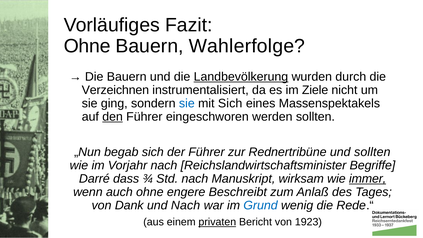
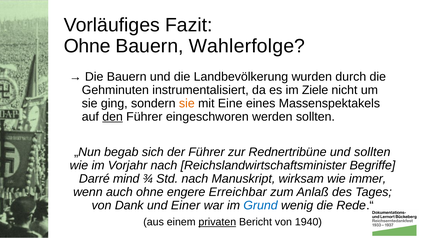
Landbevölkerung underline: present -> none
Verzeichnen: Verzeichnen -> Gehminuten
sie at (187, 103) colour: blue -> orange
mit Sich: Sich -> Eine
dass: dass -> mind
immer underline: present -> none
Beschreibt: Beschreibt -> Erreichbar
und Nach: Nach -> Einer
1923: 1923 -> 1940
